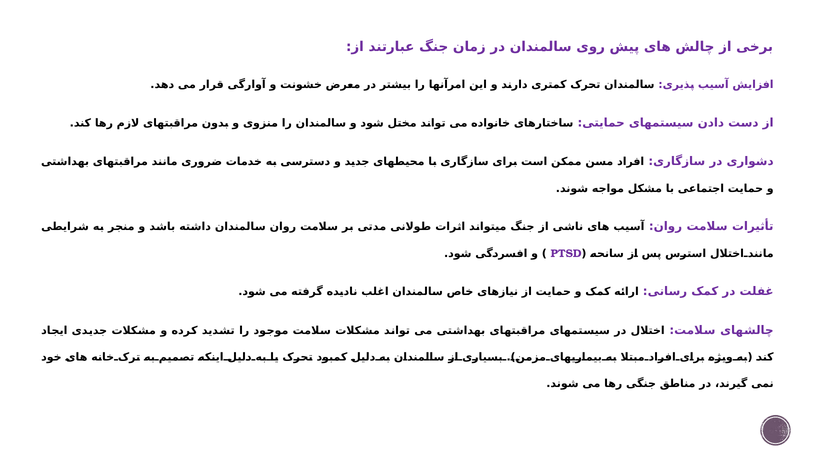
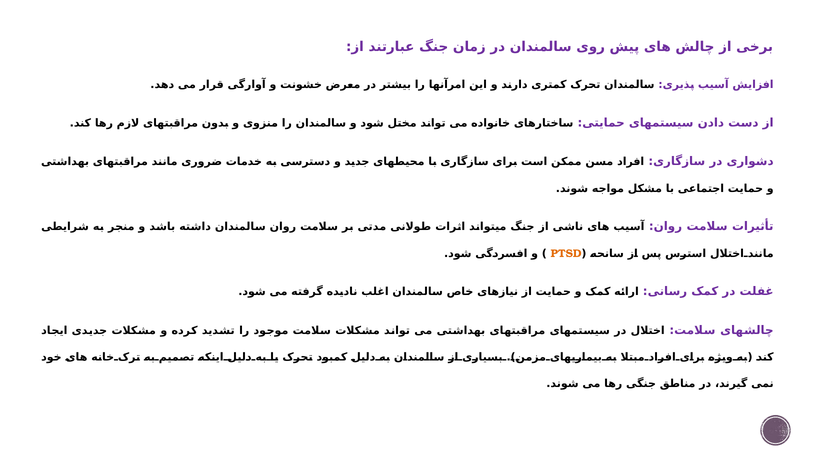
PTSD colour: purple -> orange
